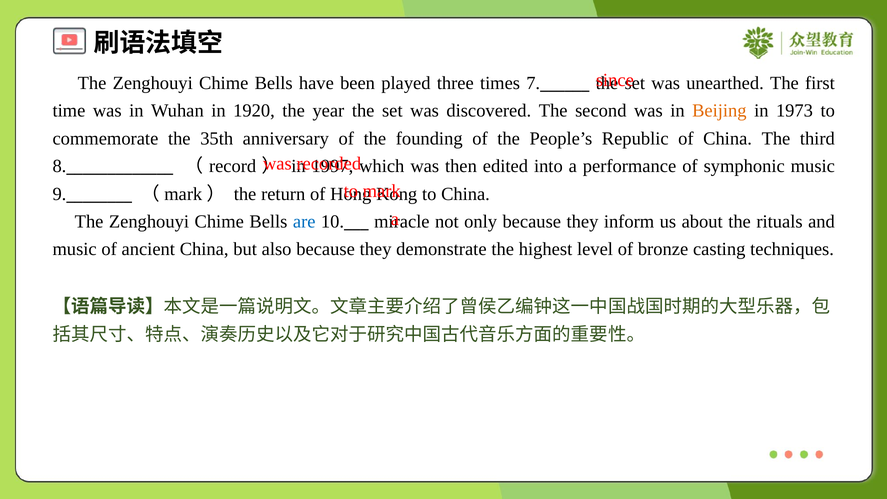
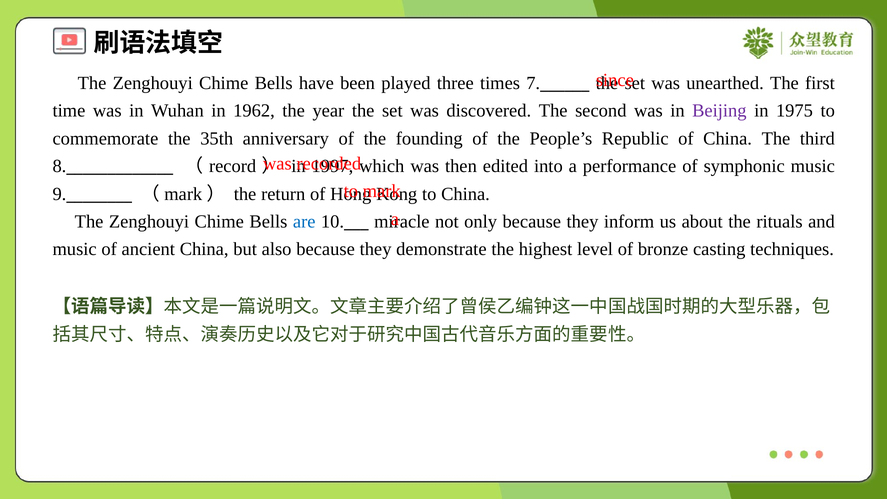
1920: 1920 -> 1962
Beijing colour: orange -> purple
1973: 1973 -> 1975
